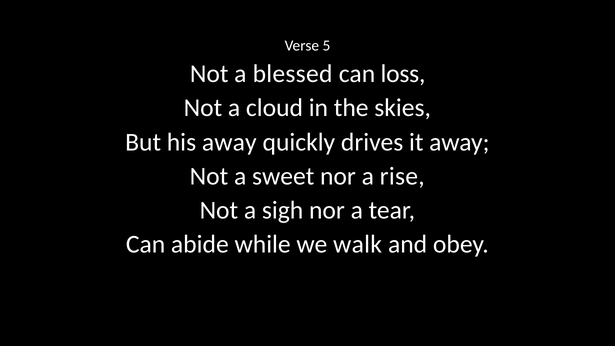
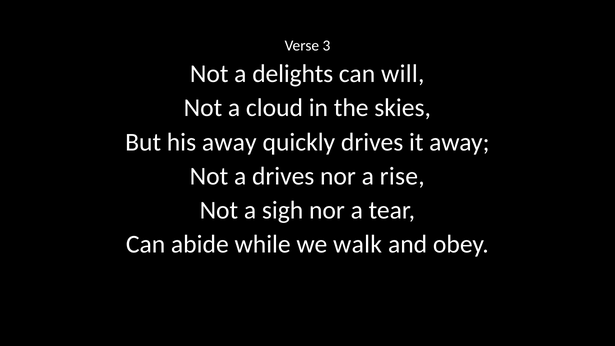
5: 5 -> 3
blessed: blessed -> delights
loss: loss -> will
a sweet: sweet -> drives
